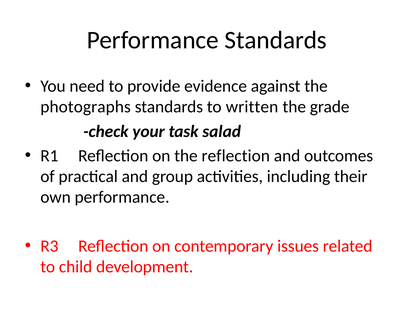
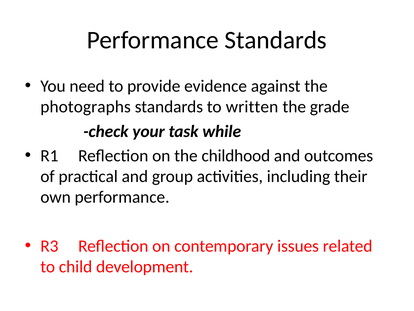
salad: salad -> while
the reflection: reflection -> childhood
